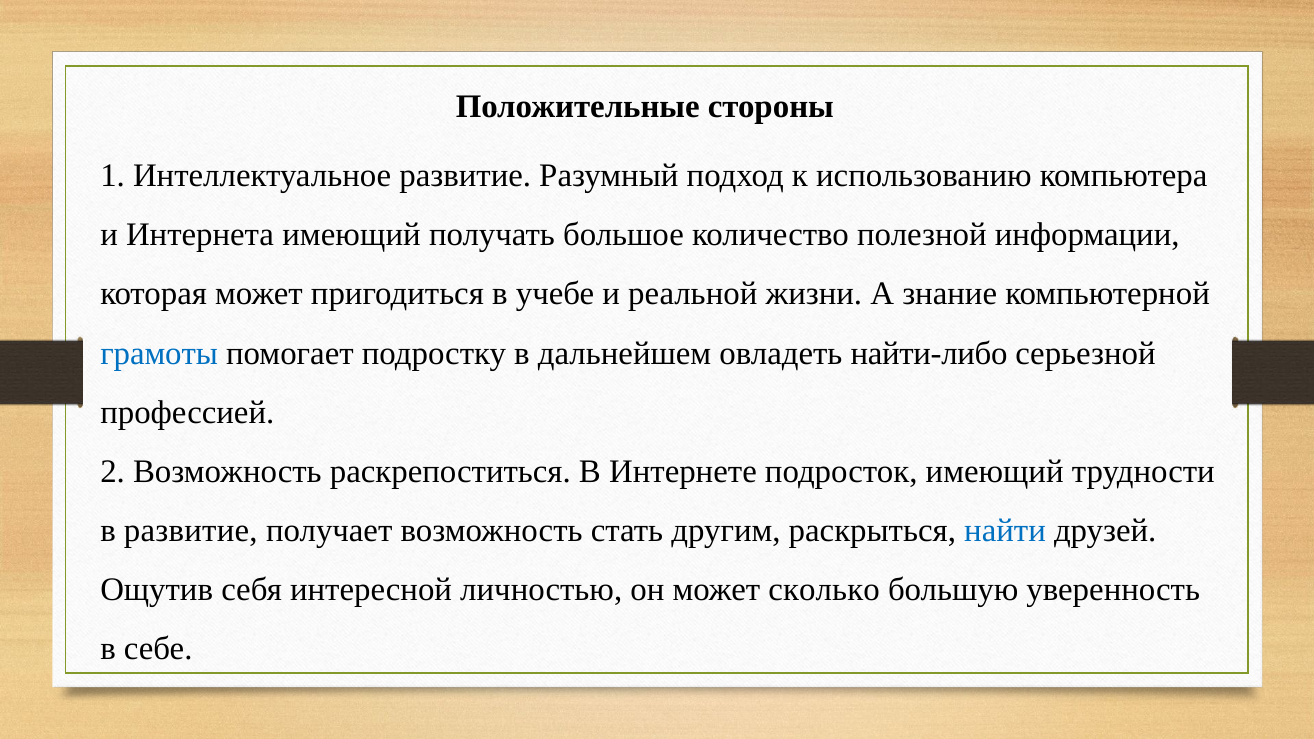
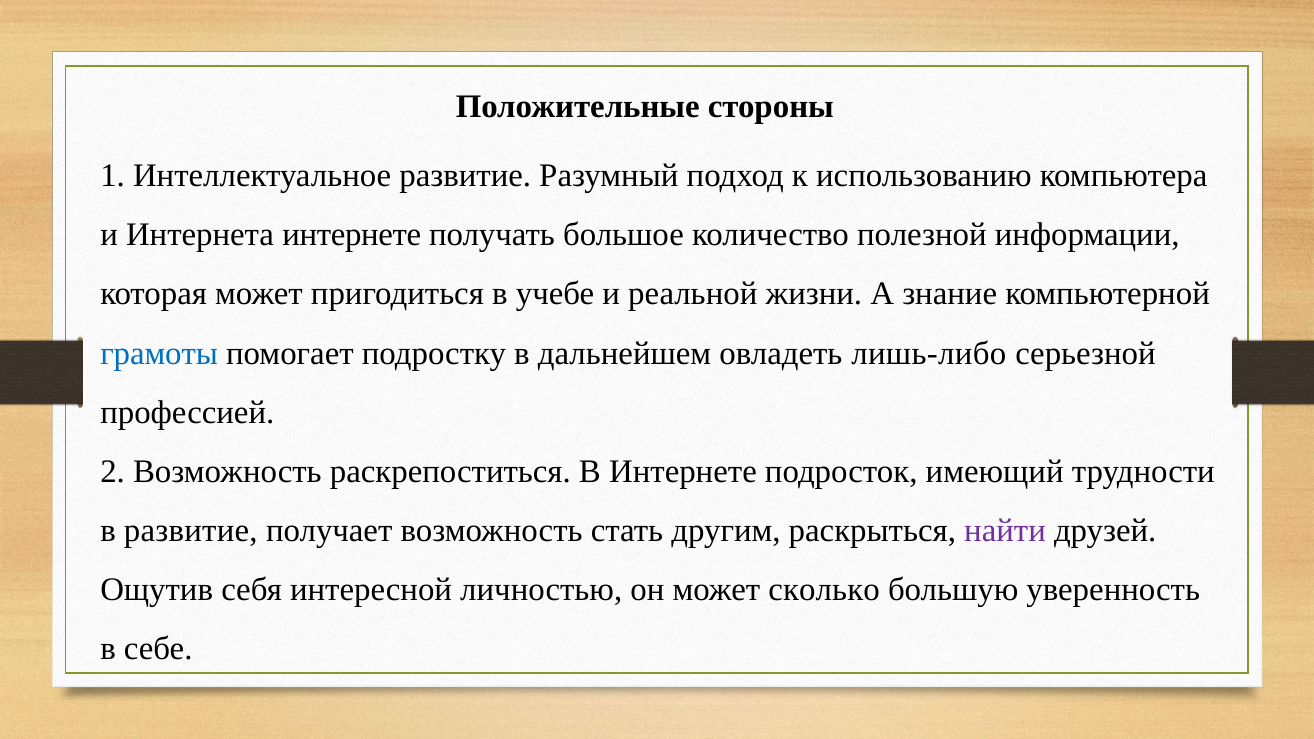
Интернета имеющий: имеющий -> интернете
найти-либо: найти-либо -> лишь-либо
найти colour: blue -> purple
